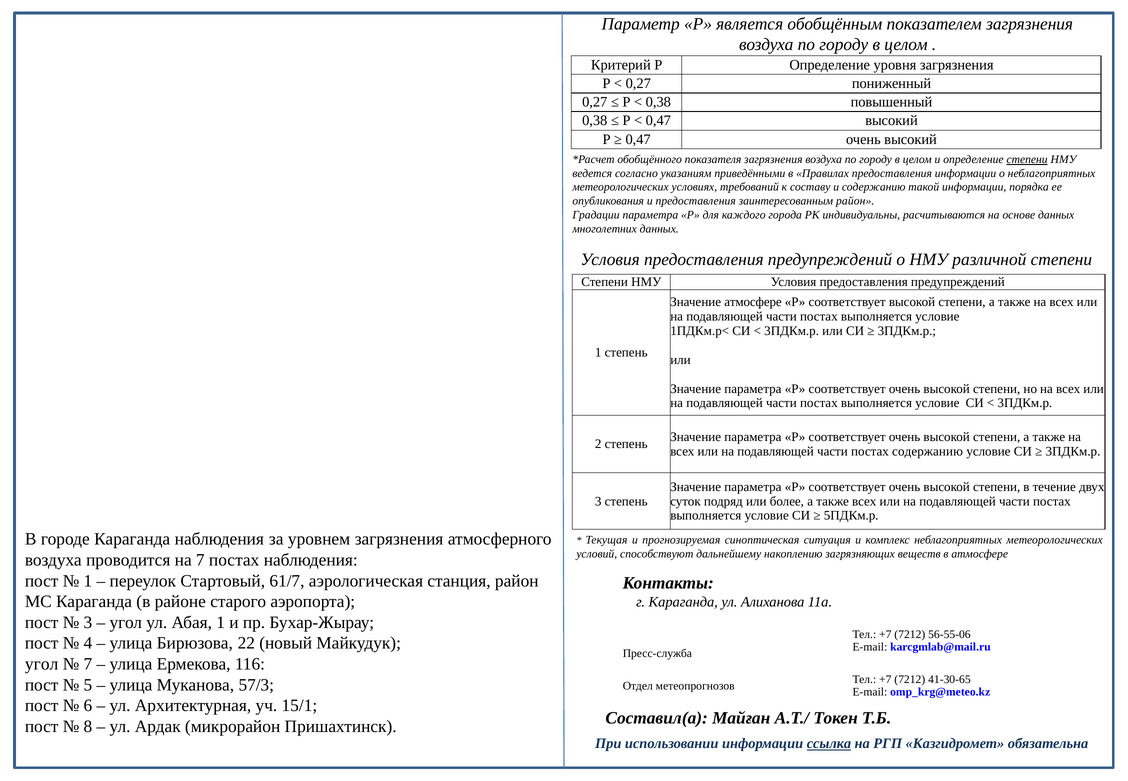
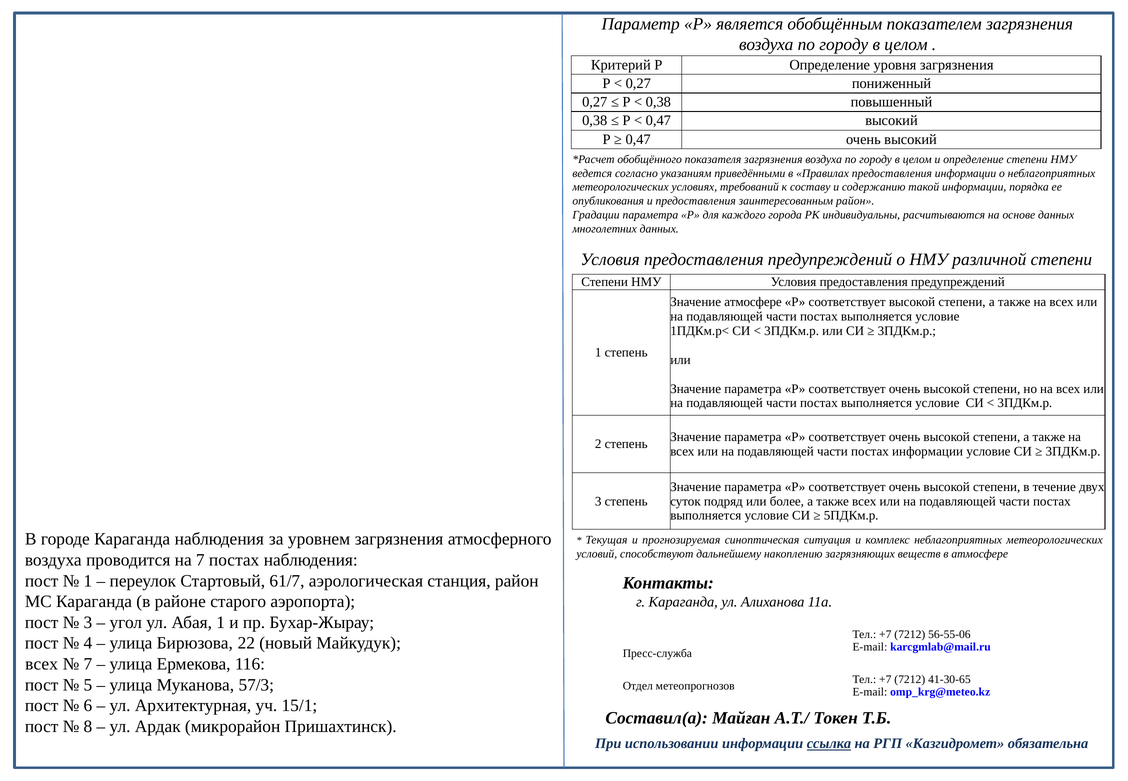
степени at (1027, 159) underline: present -> none
постах содержанию: содержанию -> информации
угол at (42, 664): угол -> всех
